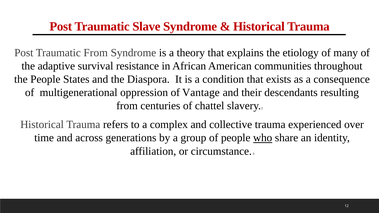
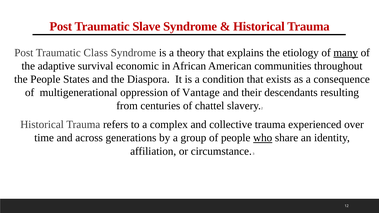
Traumatic From: From -> Class
many underline: none -> present
resistance: resistance -> economic
